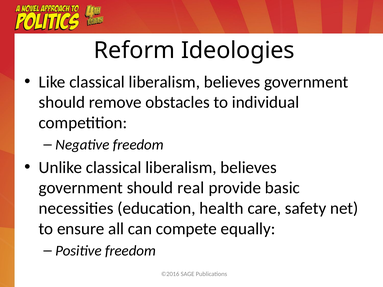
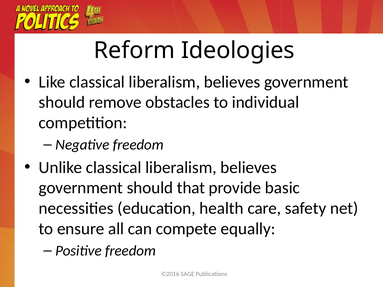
real: real -> that
